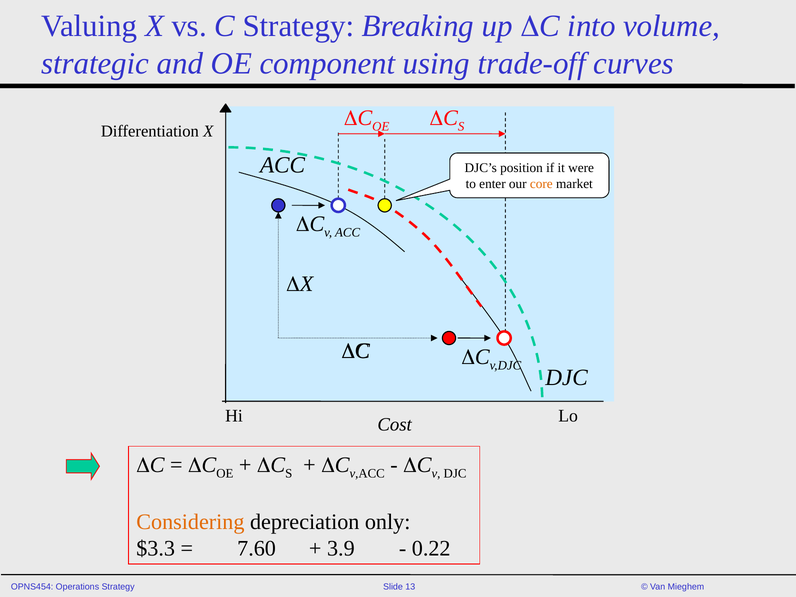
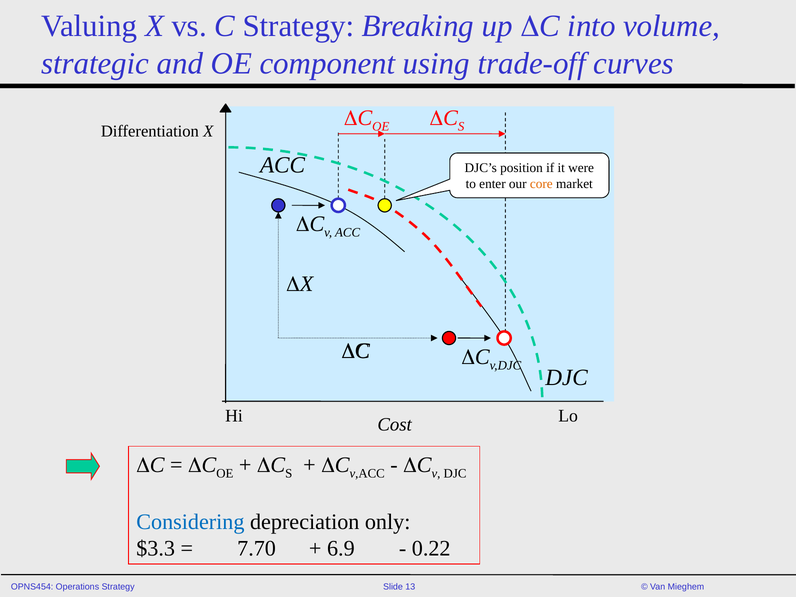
Considering colour: orange -> blue
7.60: 7.60 -> 7.70
3.9: 3.9 -> 6.9
